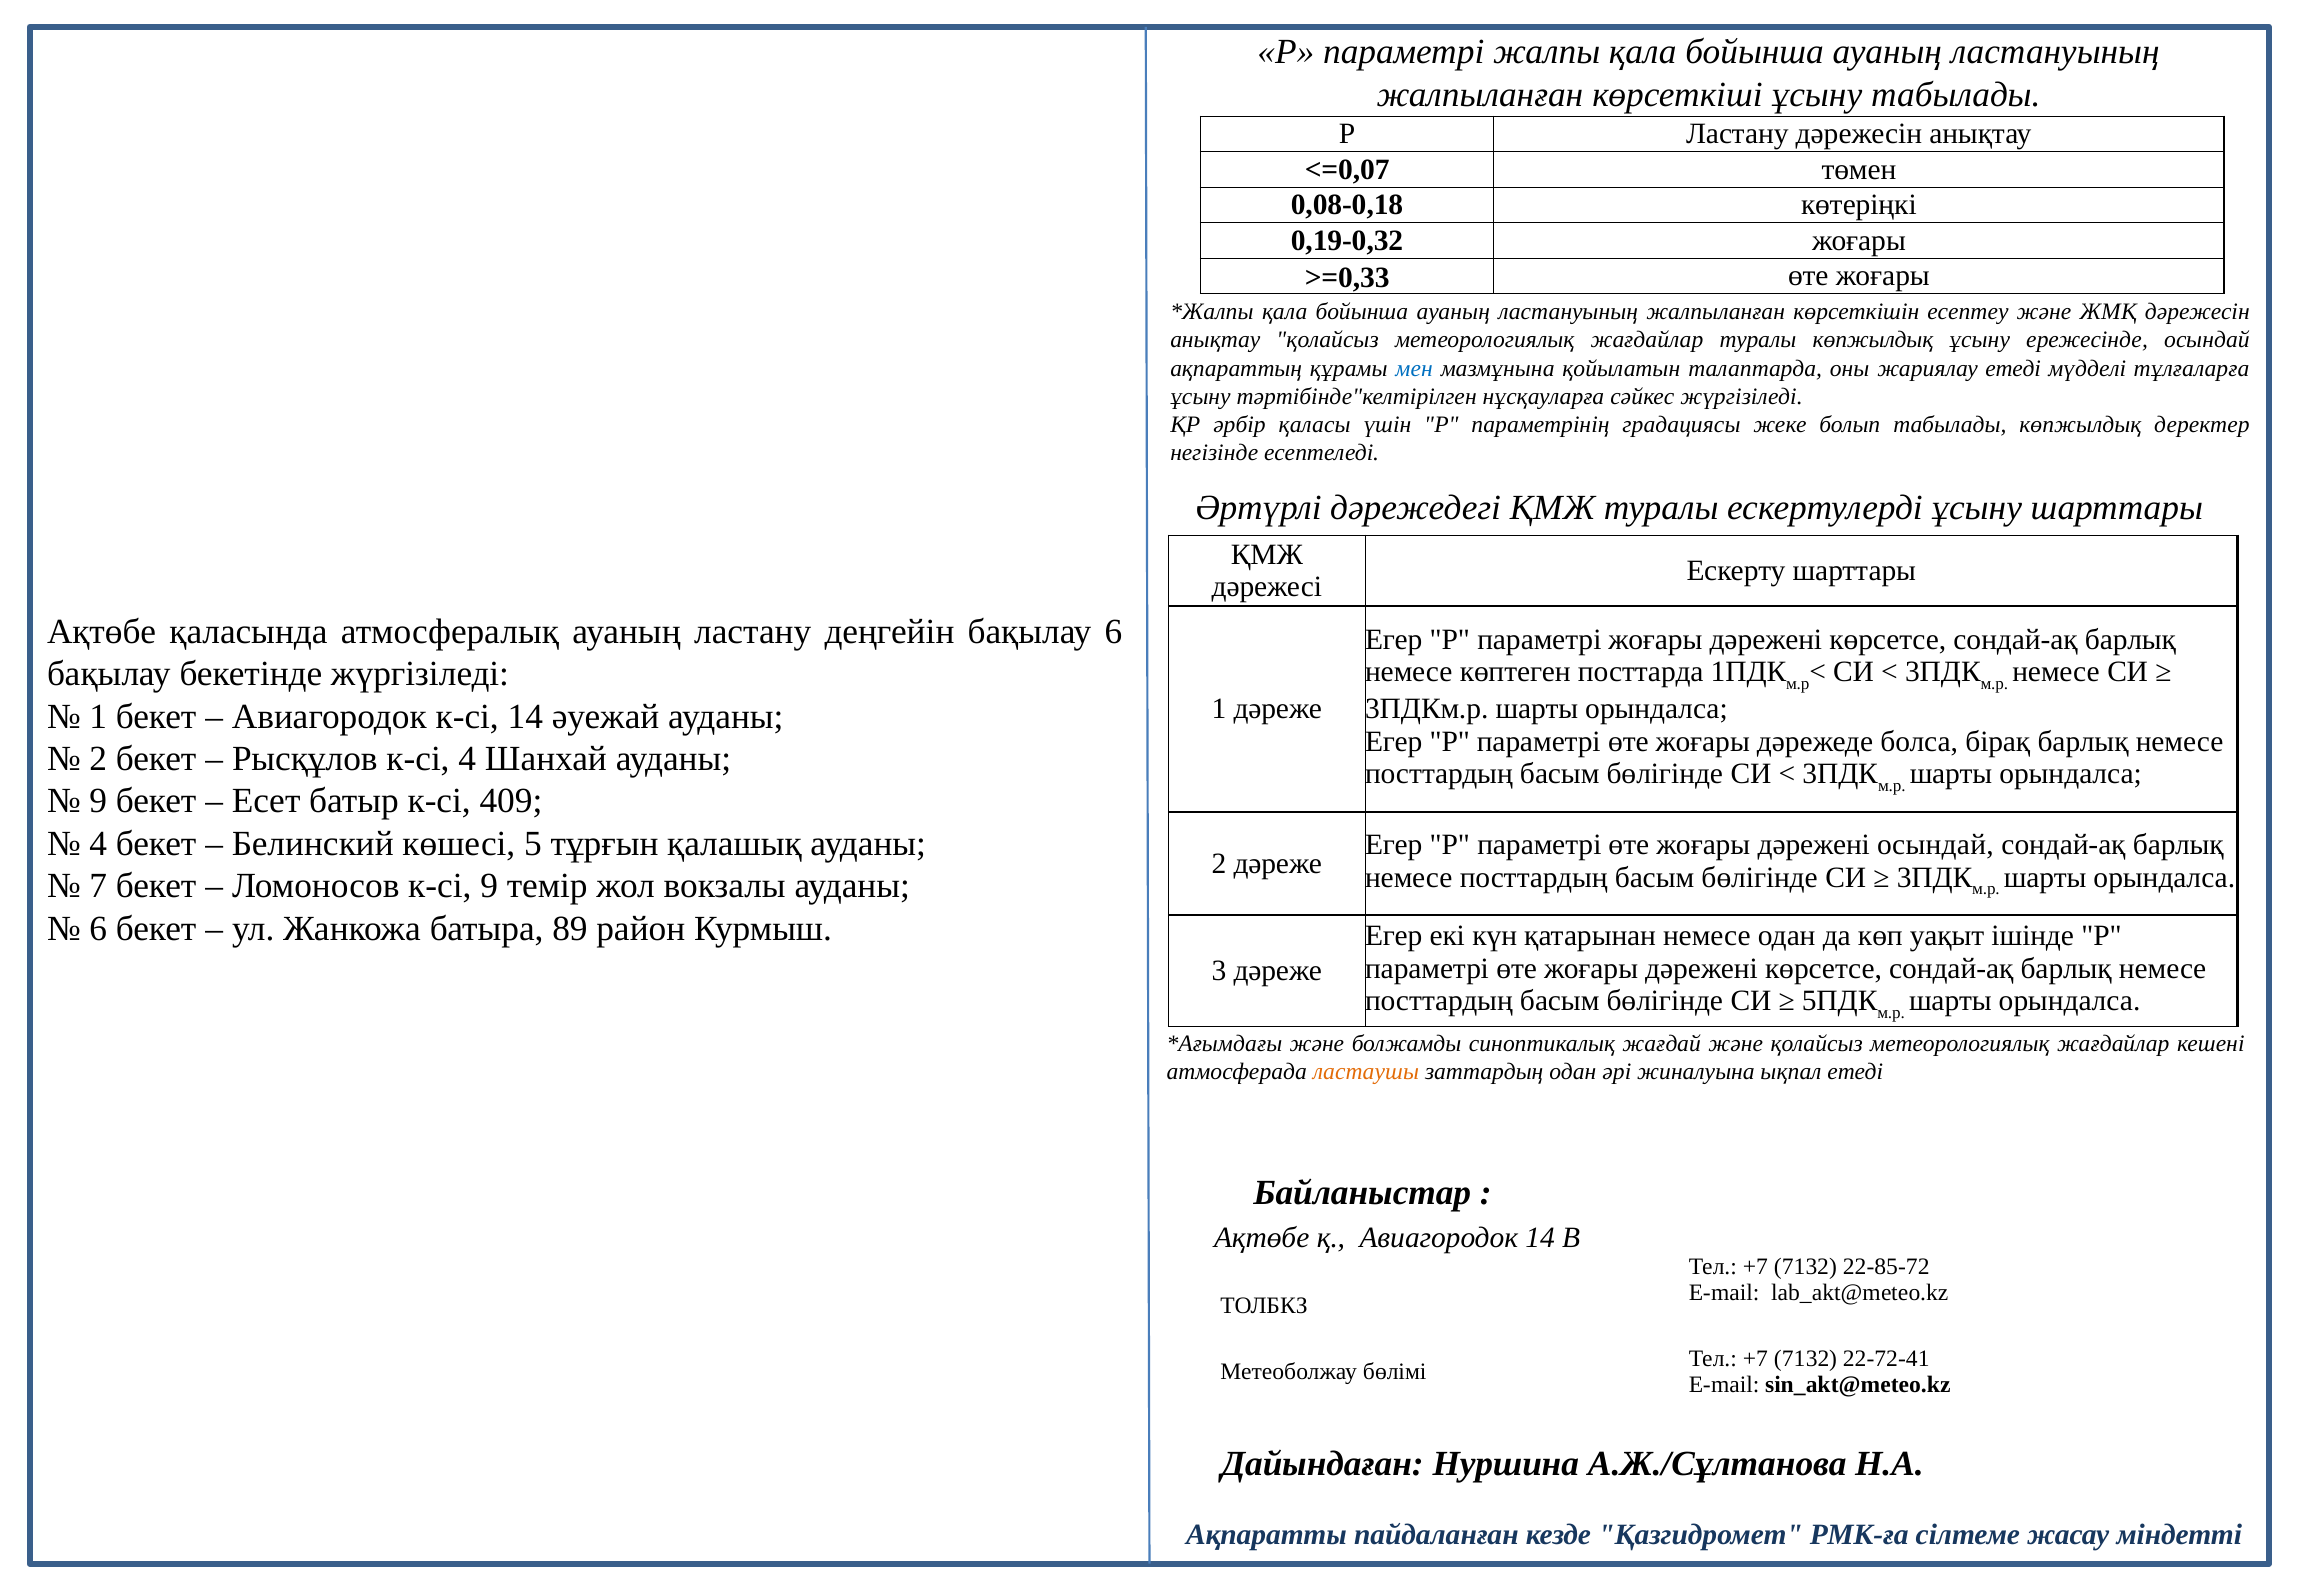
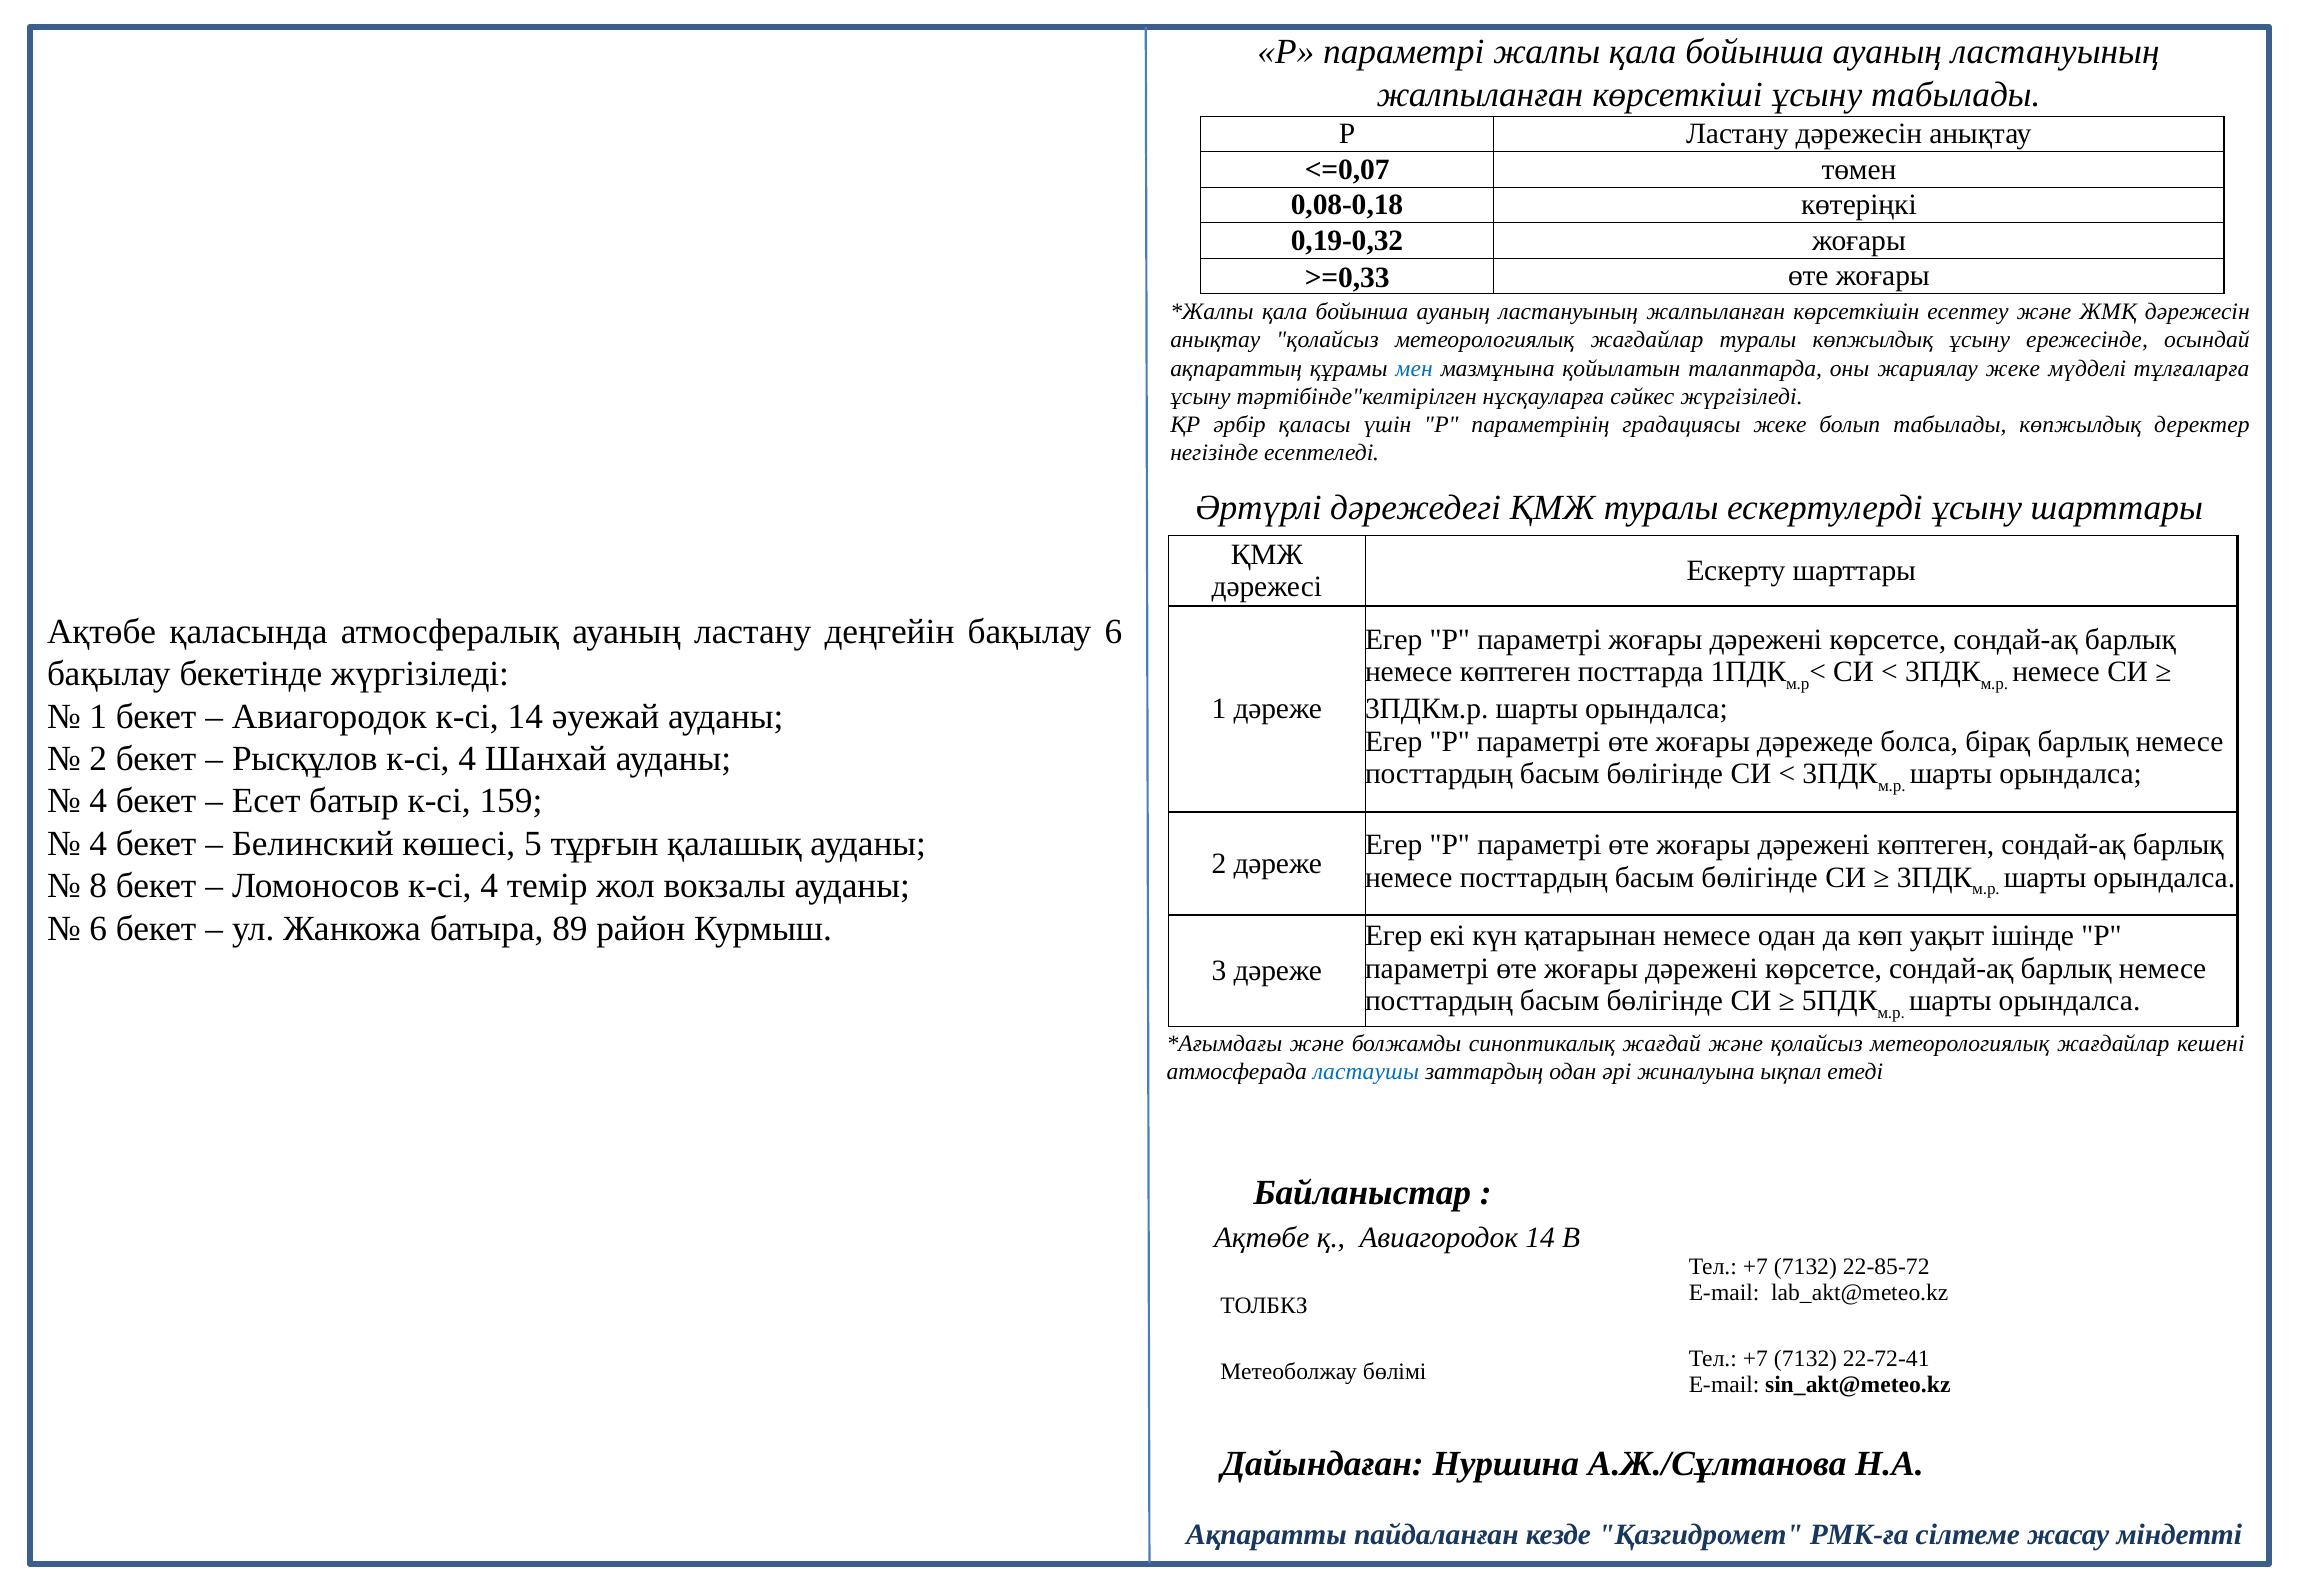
жариялау етеді: етеді -> жеке
9 at (98, 802): 9 -> 4
409: 409 -> 159
дәрежені осындай: осындай -> көптеген
7: 7 -> 8
Ломоносов к-сі 9: 9 -> 4
ластаушы colour: orange -> blue
